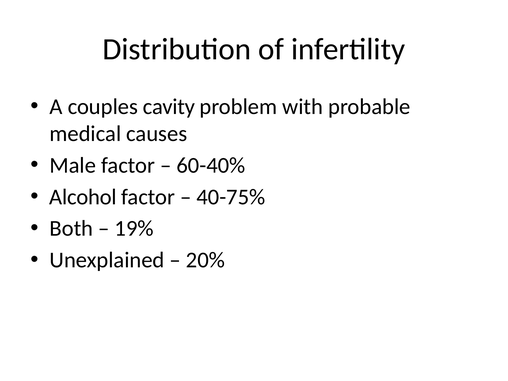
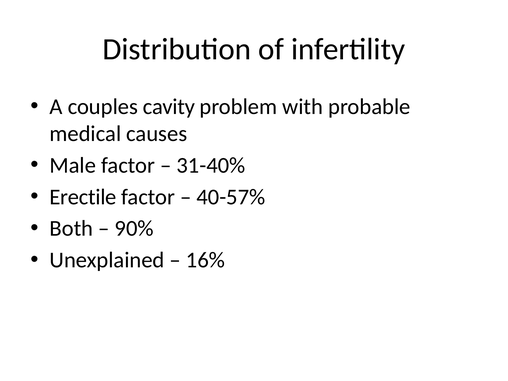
60-40%: 60-40% -> 31-40%
Alcohol: Alcohol -> Erectile
40-75%: 40-75% -> 40-57%
19%: 19% -> 90%
20%: 20% -> 16%
